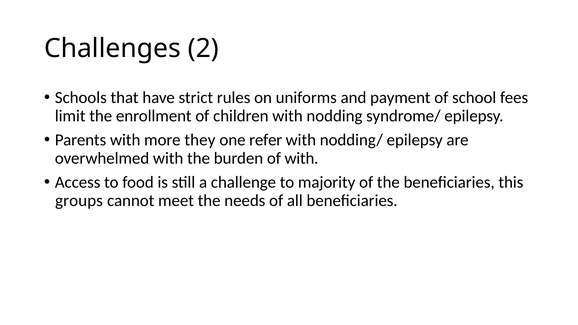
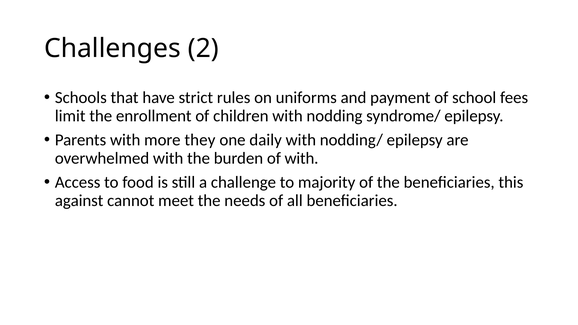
refer: refer -> daily
groups: groups -> against
